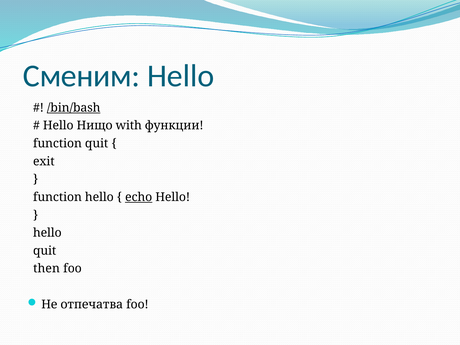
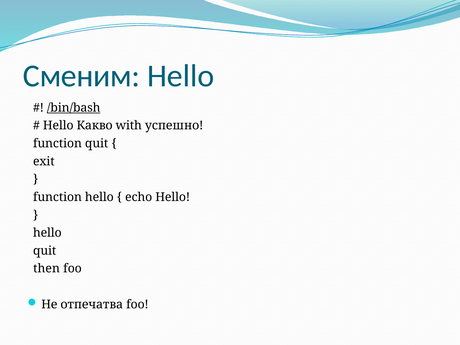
Нищо: Нищо -> Какво
функции: функции -> успешно
echo underline: present -> none
